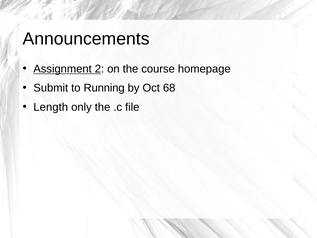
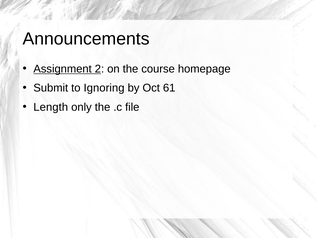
Running: Running -> Ignoring
68: 68 -> 61
